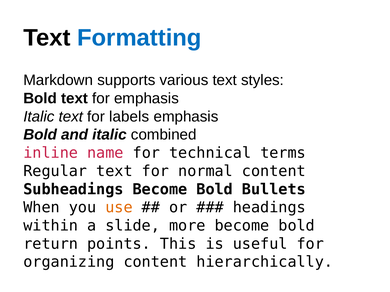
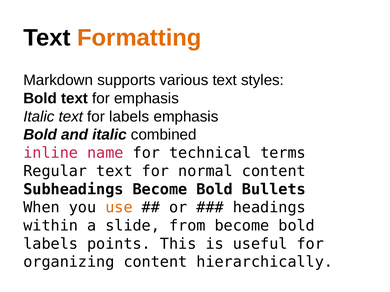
Formatting colour: blue -> orange
more: more -> from
return at (51, 244): return -> labels
